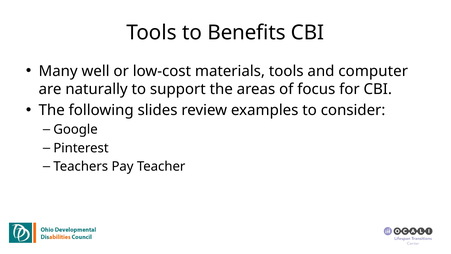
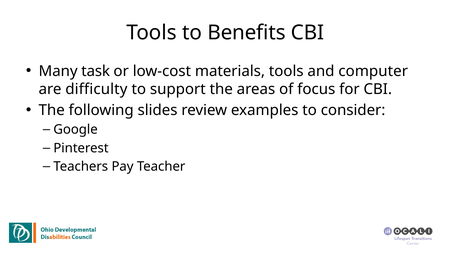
well: well -> task
naturally: naturally -> difficulty
